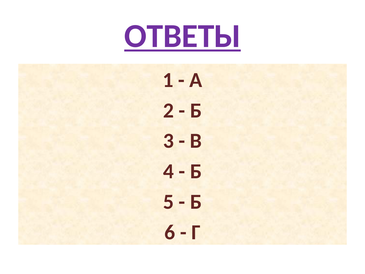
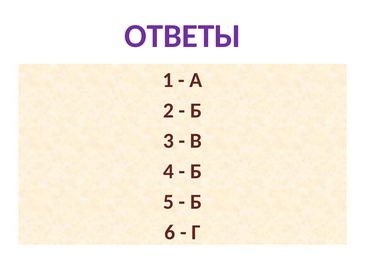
ОТВЕТЫ underline: present -> none
